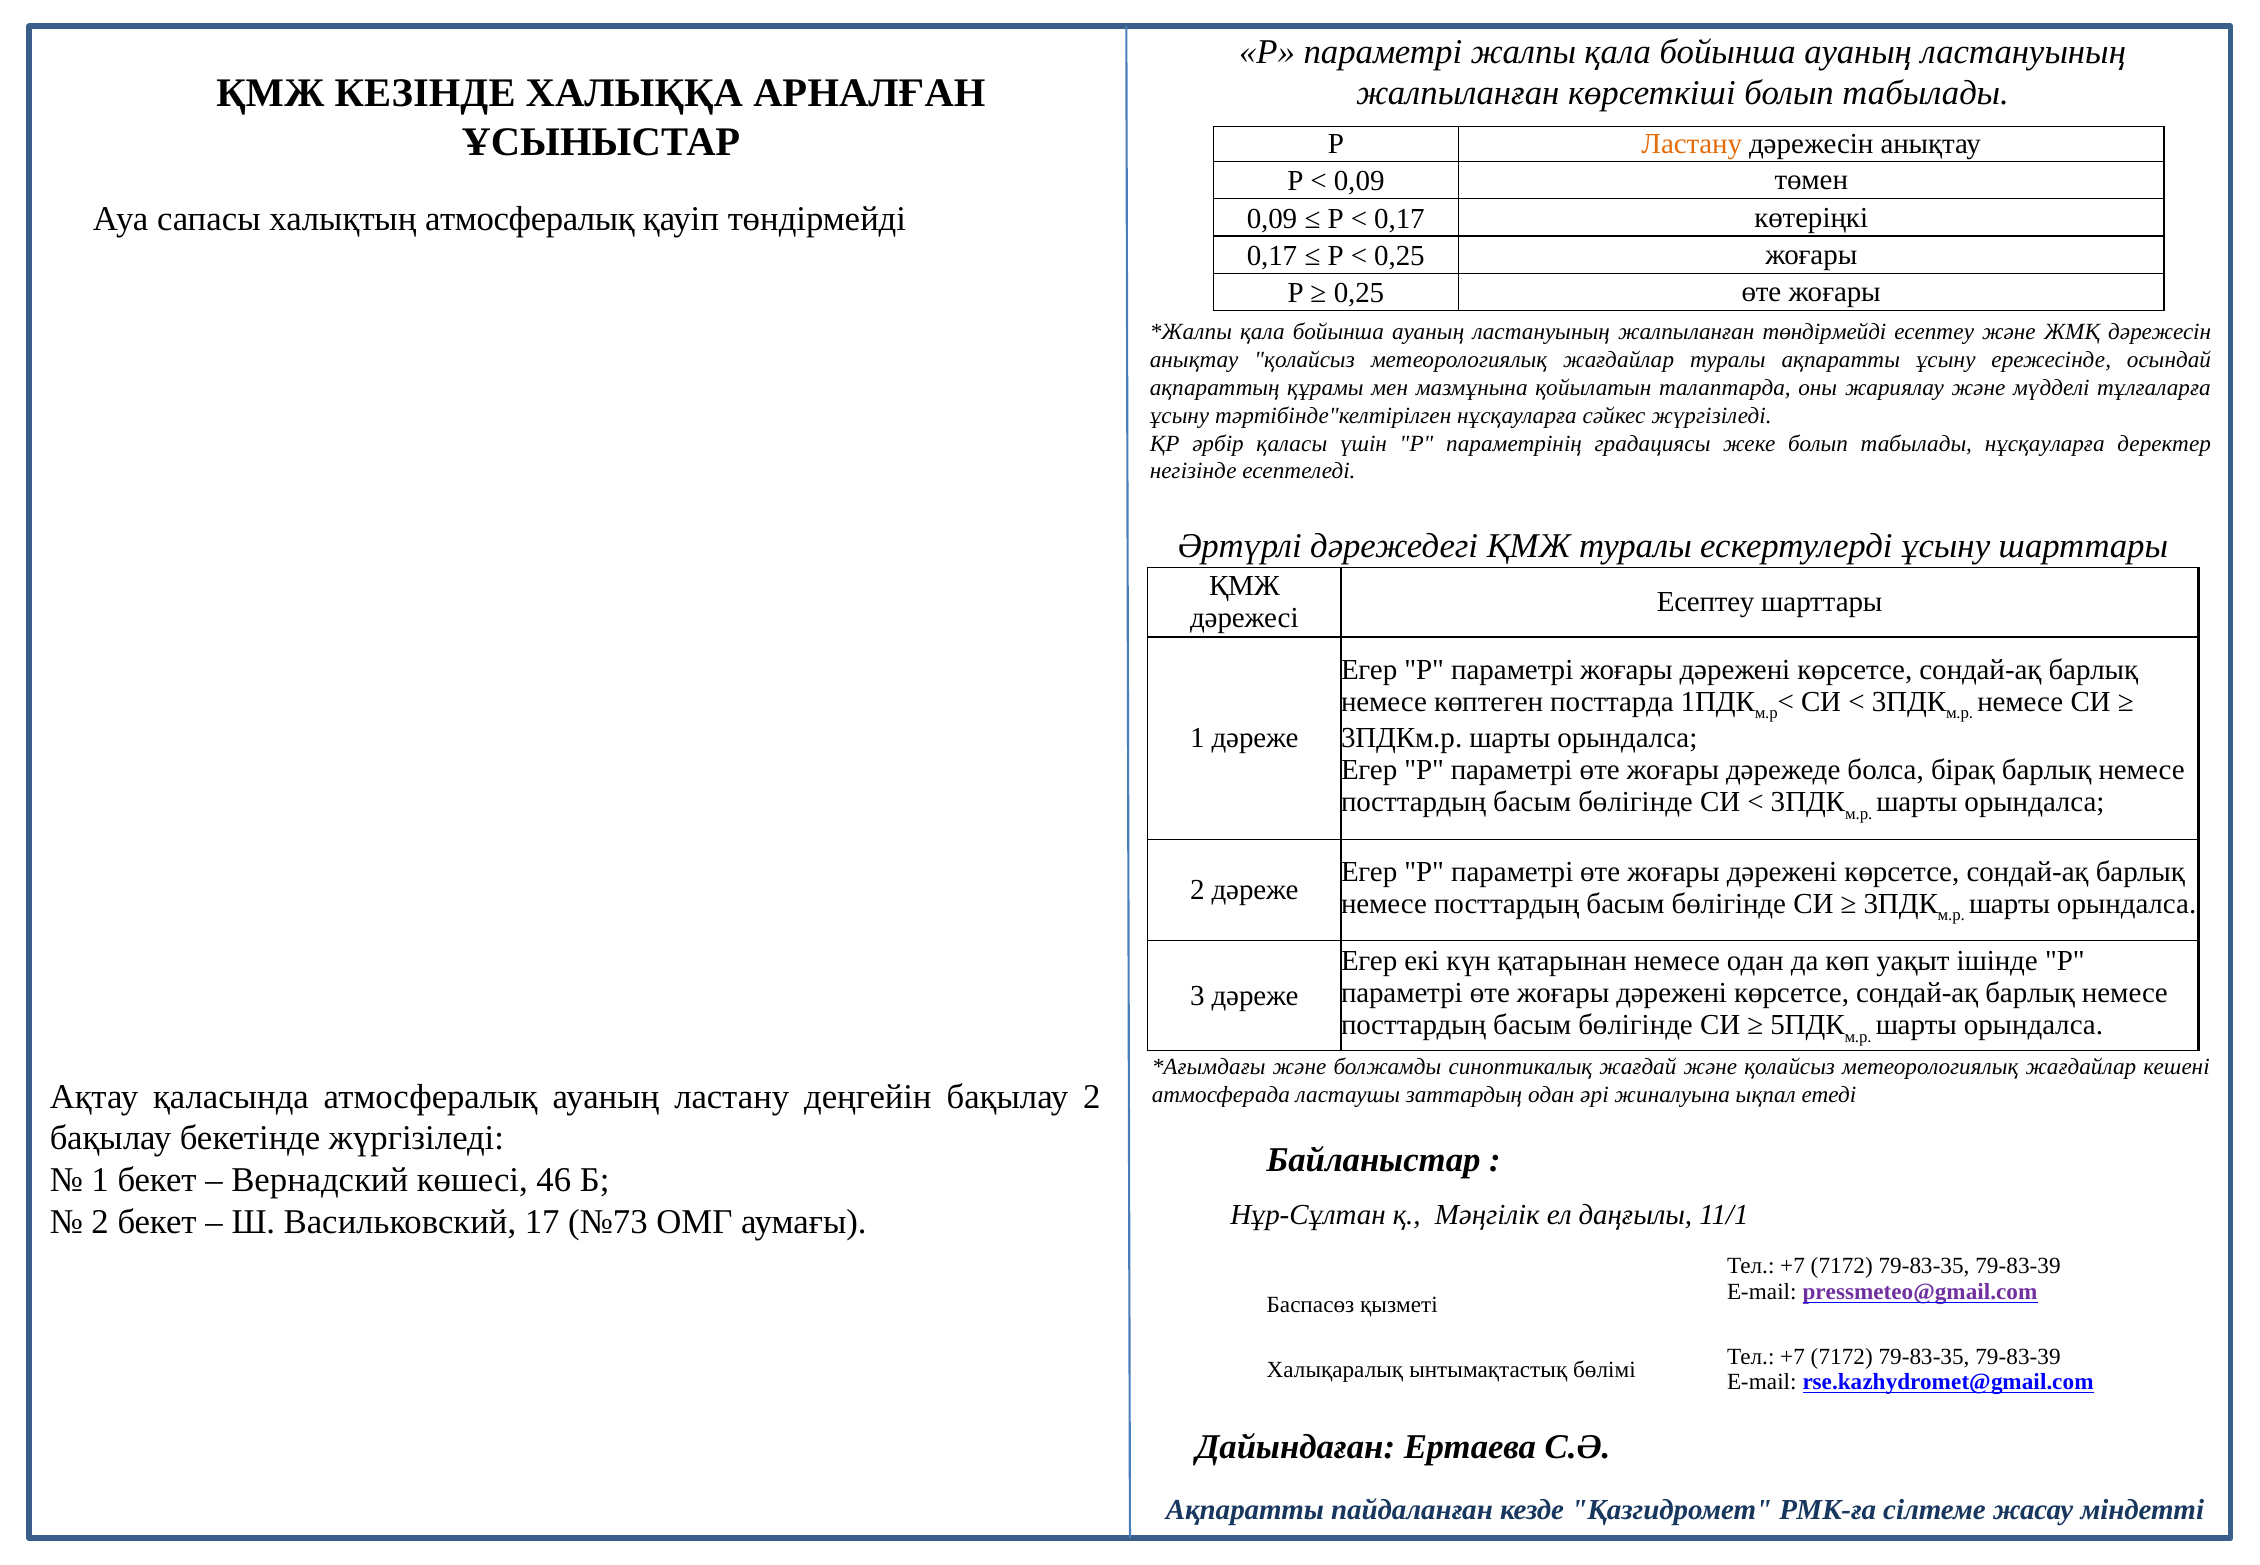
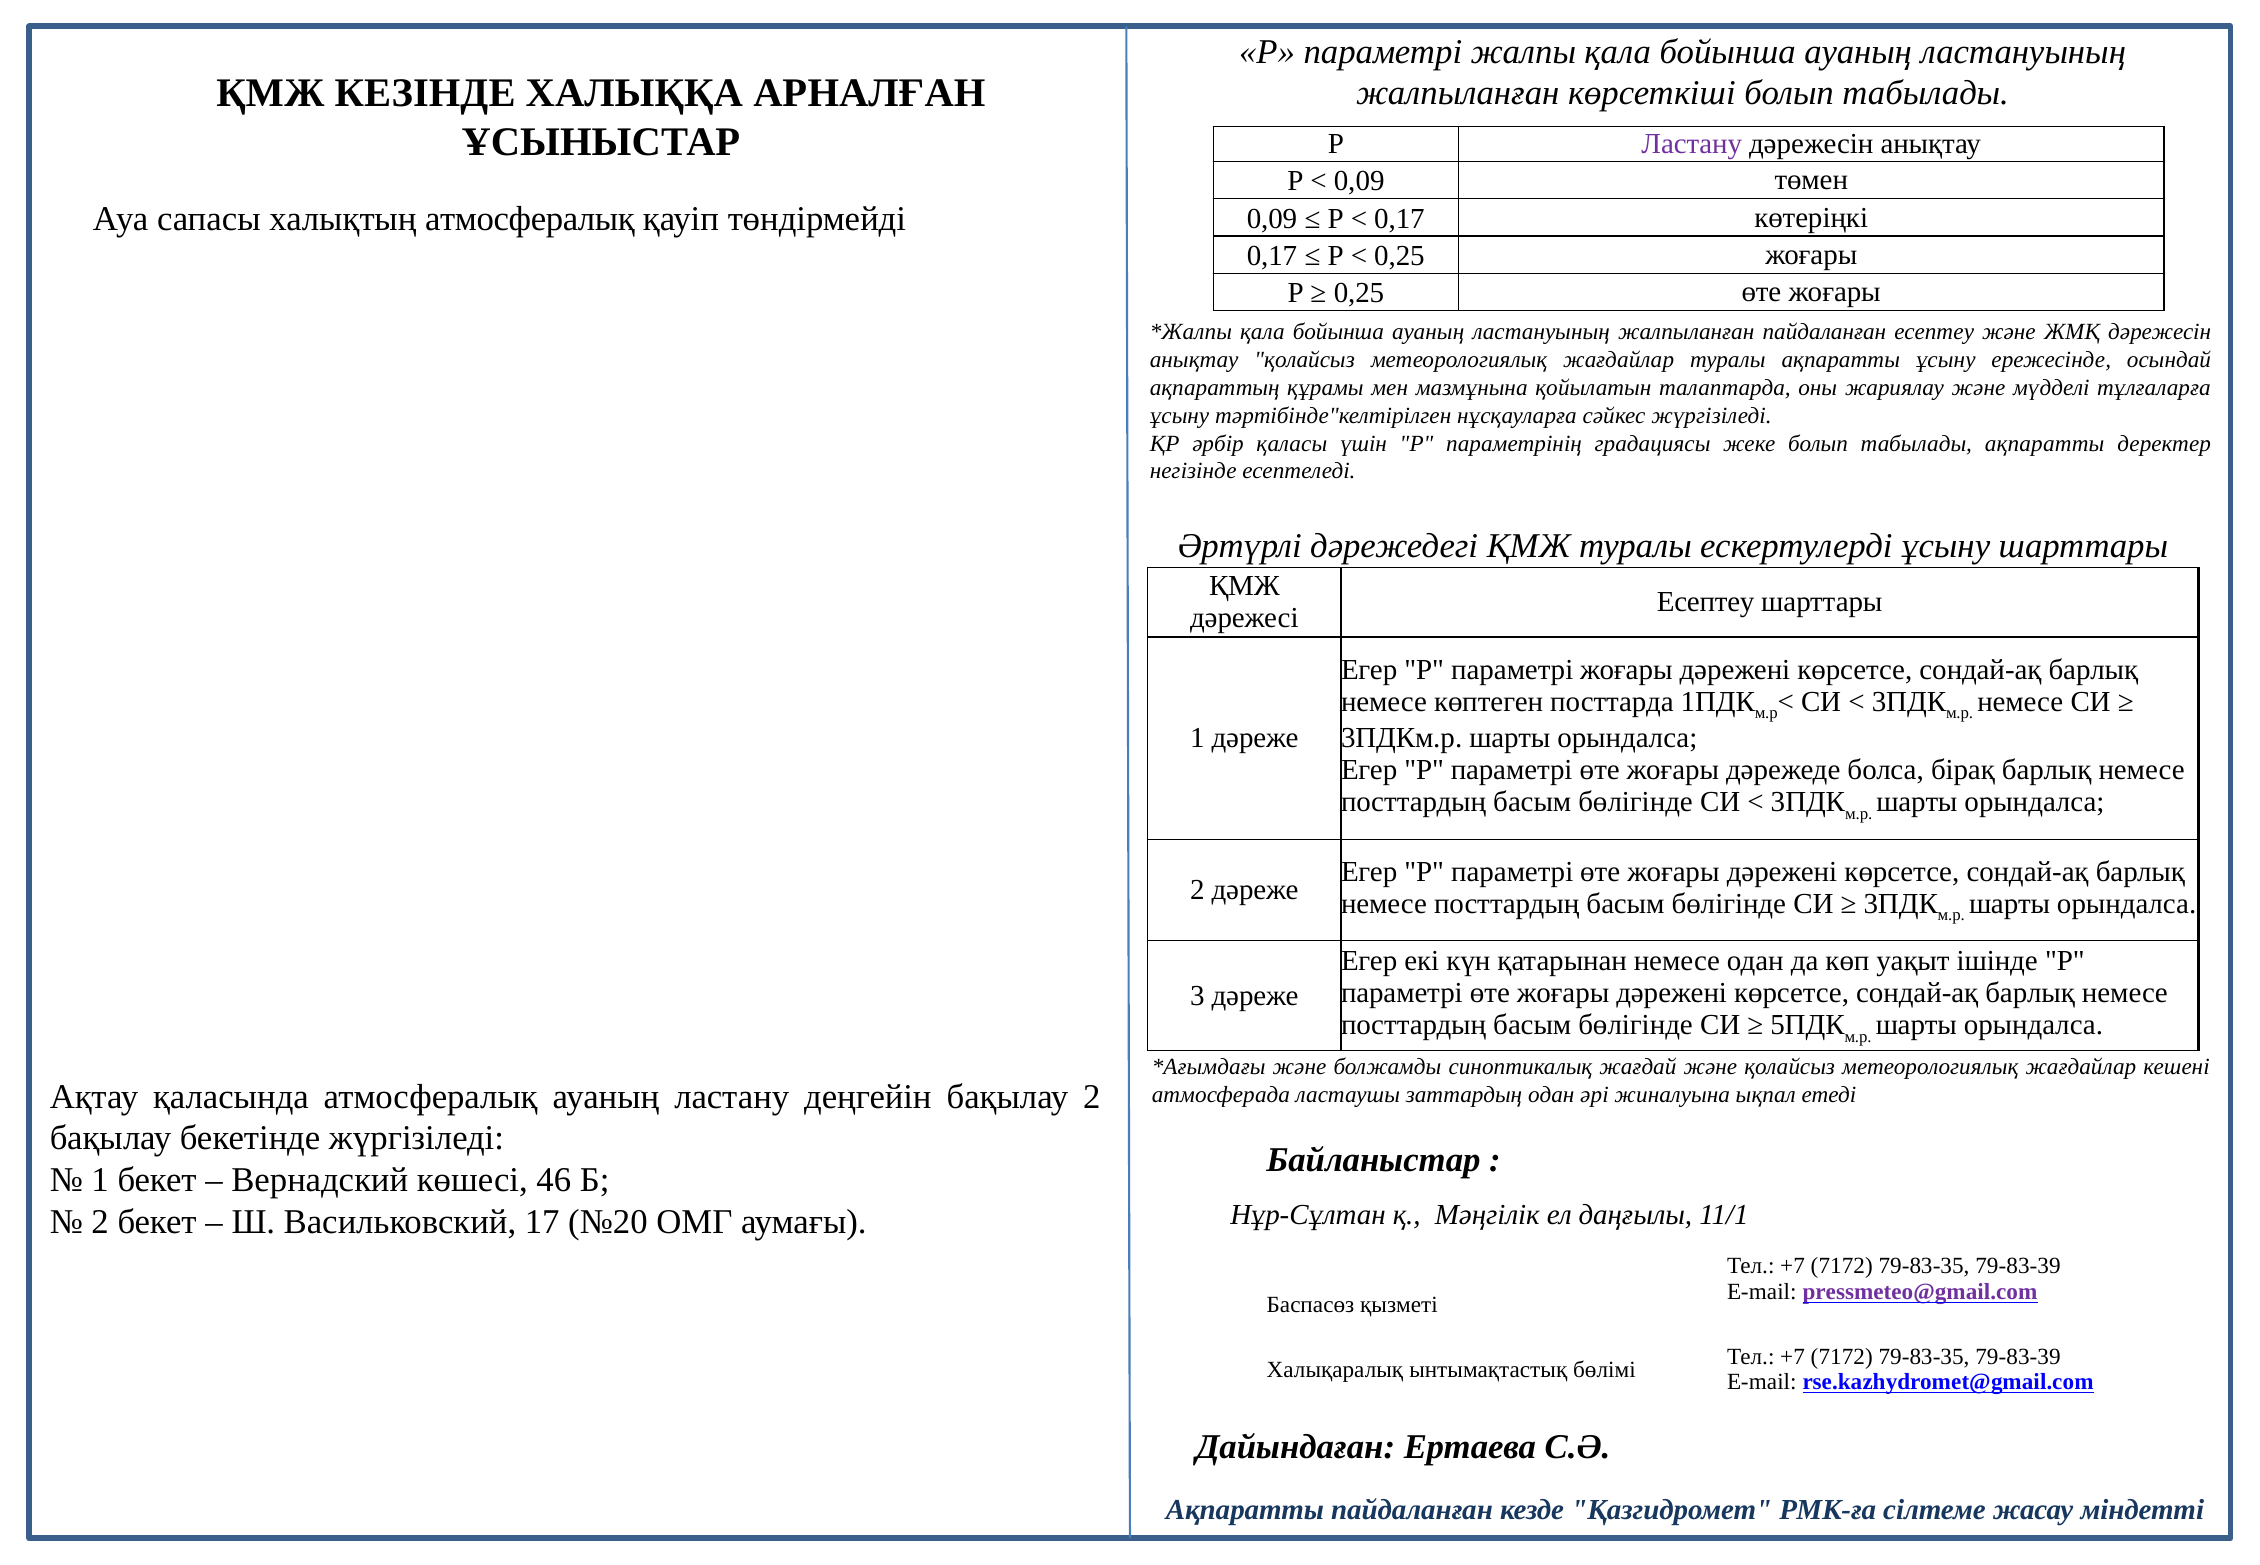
Ластану at (1692, 144) colour: orange -> purple
жалпыланған төндірмейді: төндірмейді -> пайдаланған
табылады нұсқауларға: нұсқауларға -> ақпаратты
№73: №73 -> №20
